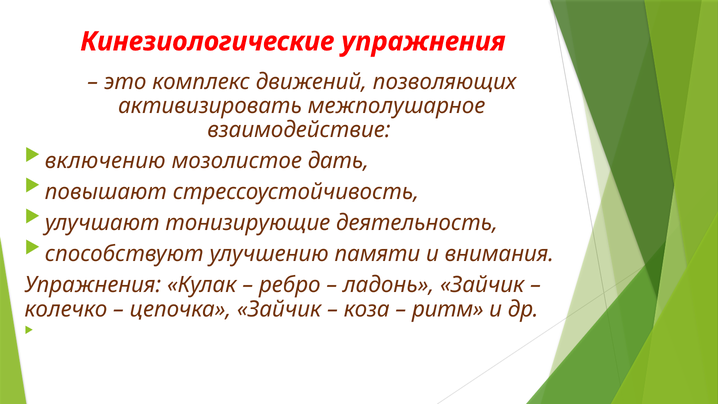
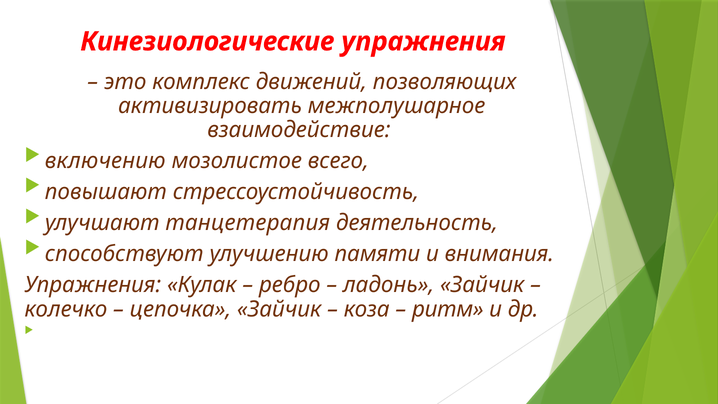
дать: дать -> всего
тонизирующие: тонизирующие -> танцетерапия
